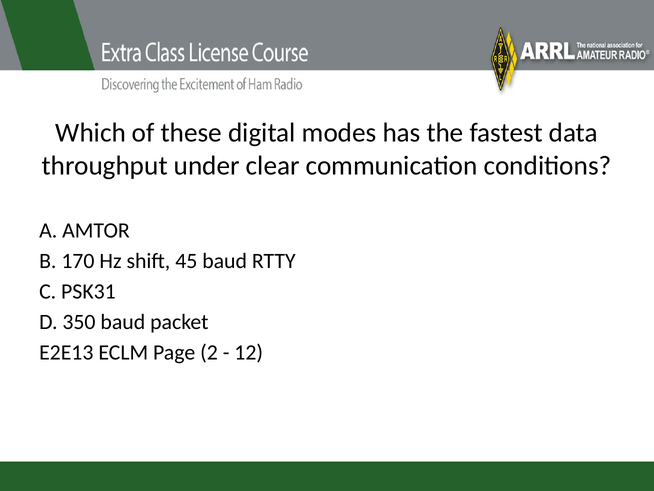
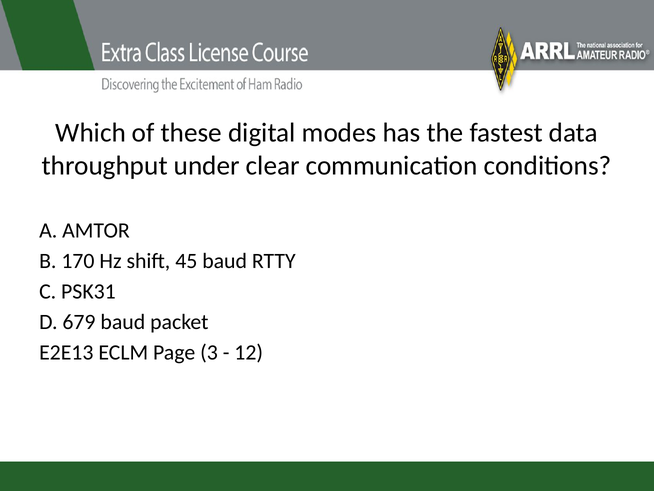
350: 350 -> 679
2: 2 -> 3
